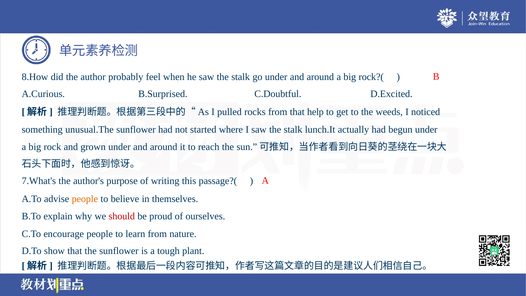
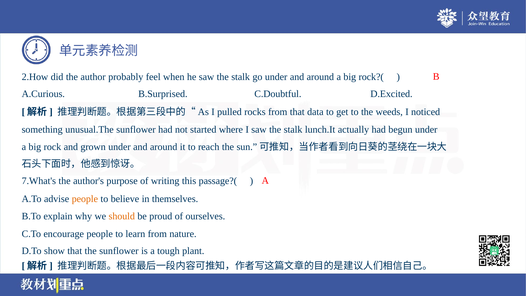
8.How: 8.How -> 2.How
help: help -> data
should colour: red -> orange
